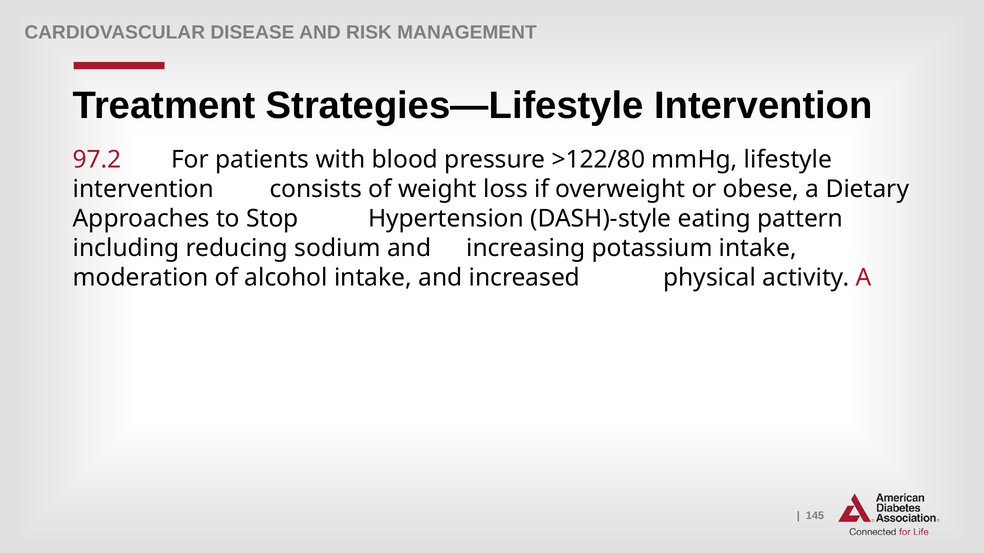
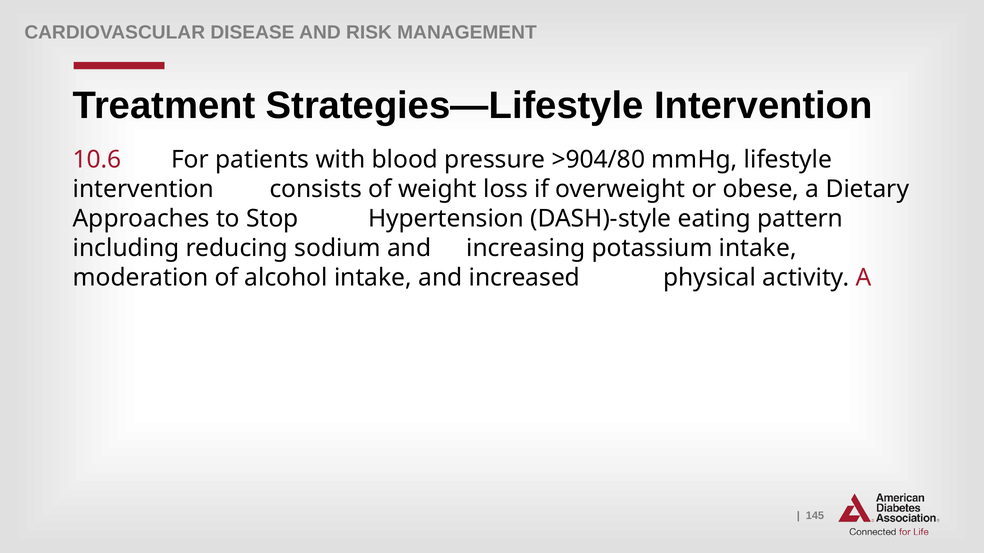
97.2: 97.2 -> 10.6
>122/80: >122/80 -> >904/80
